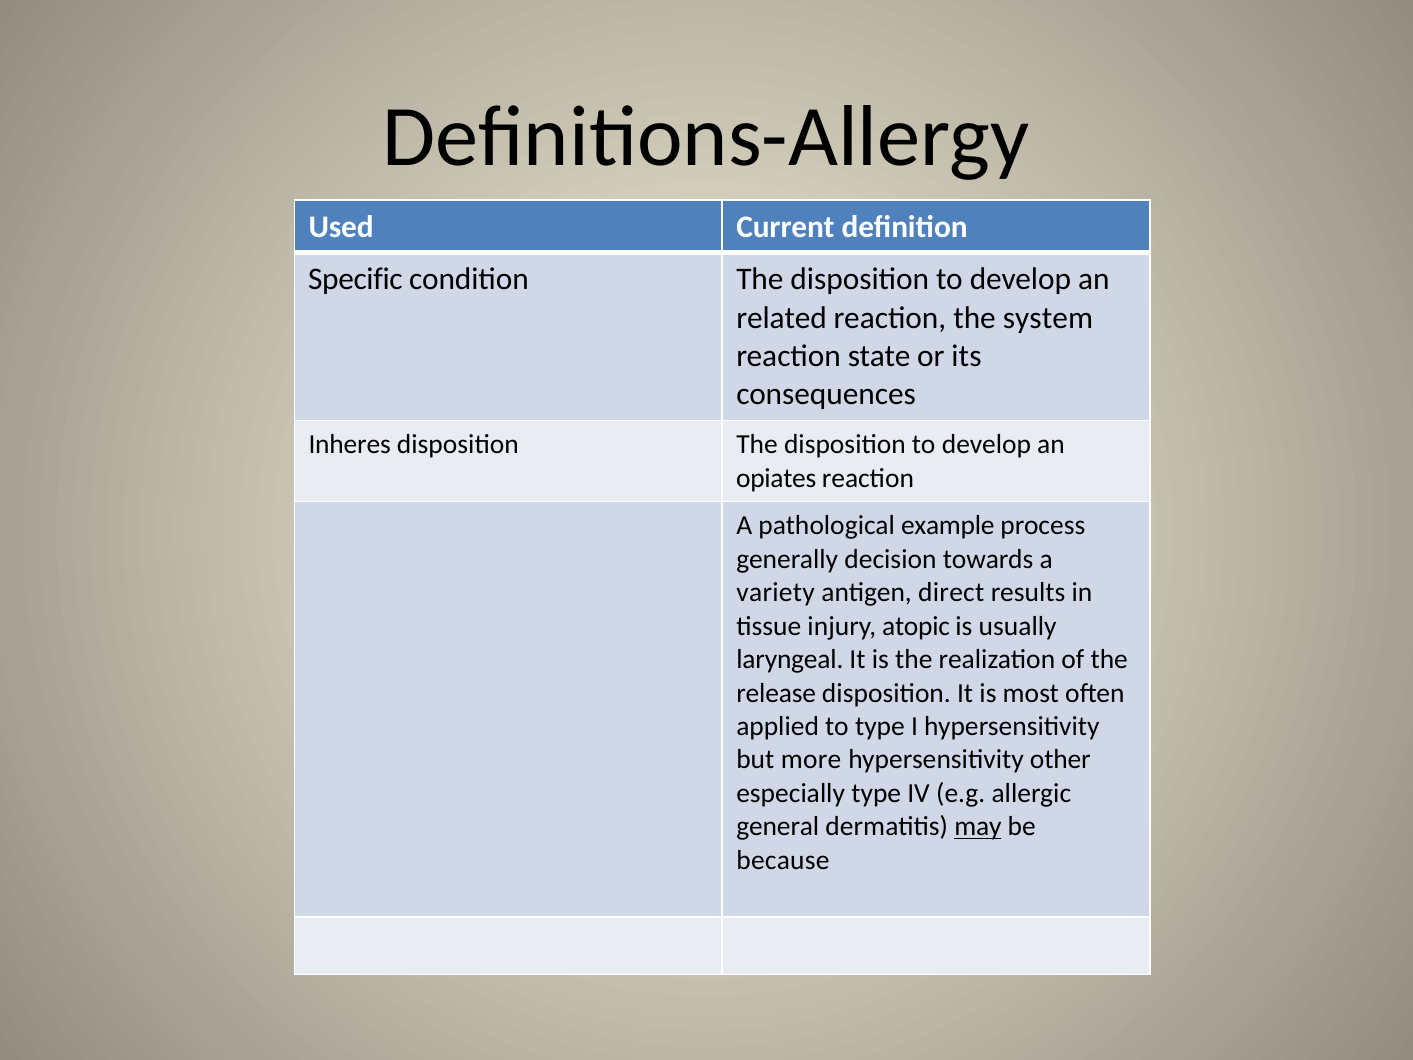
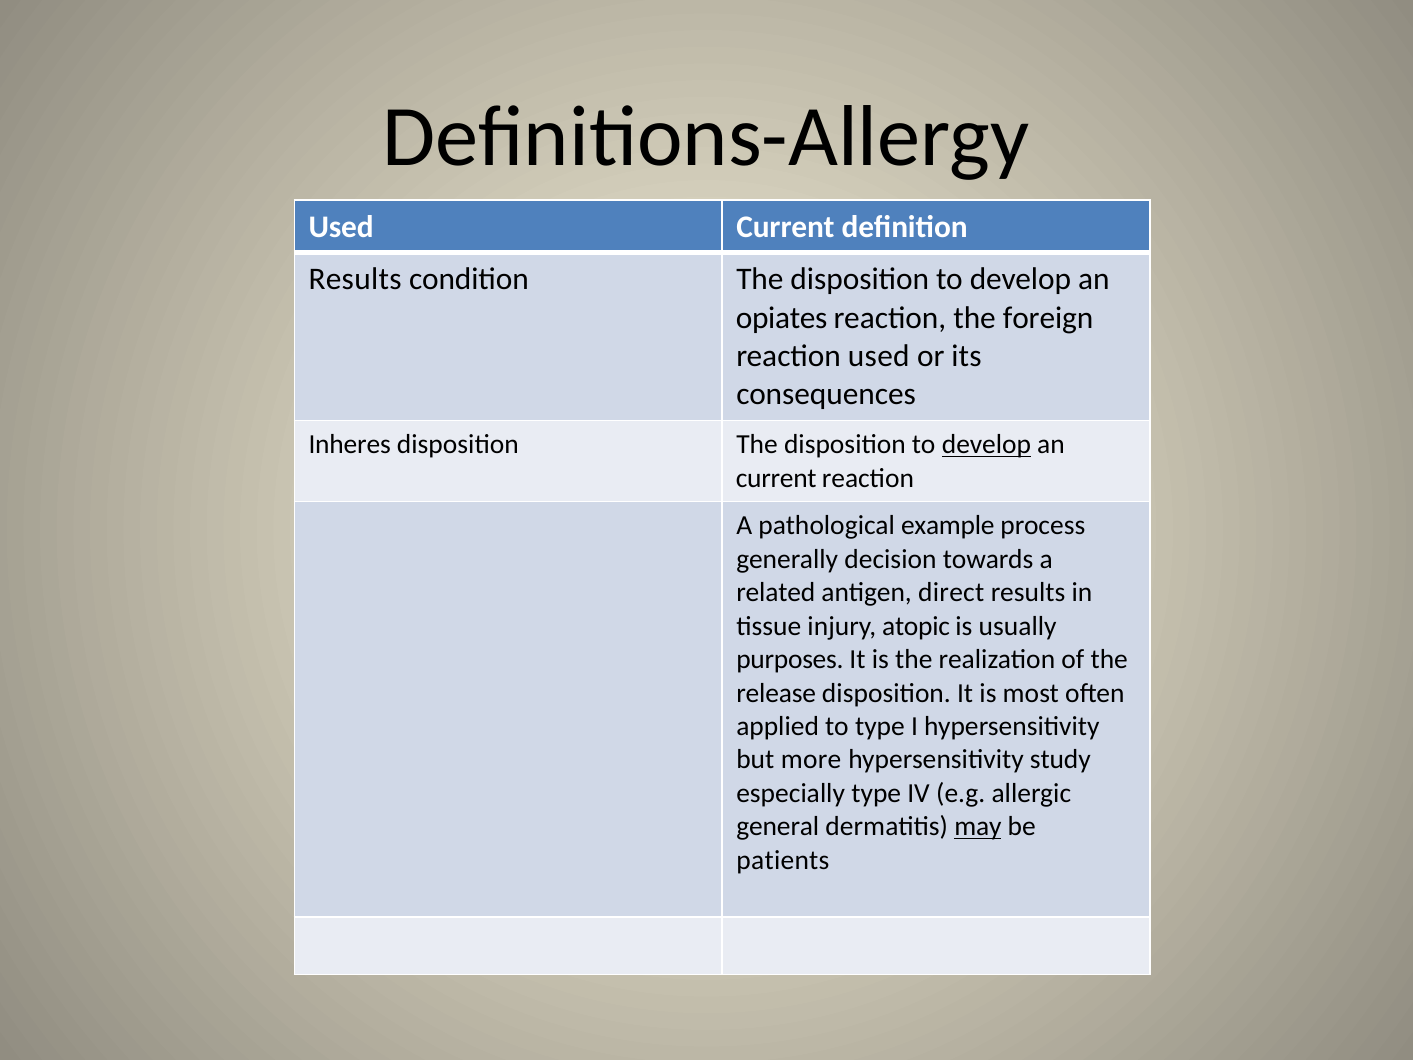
Specific at (355, 279): Specific -> Results
related: related -> opiates
system: system -> foreign
reaction state: state -> used
develop at (986, 445) underline: none -> present
opiates at (776, 478): opiates -> current
variety: variety -> related
laryngeal: laryngeal -> purposes
other: other -> study
because: because -> patients
